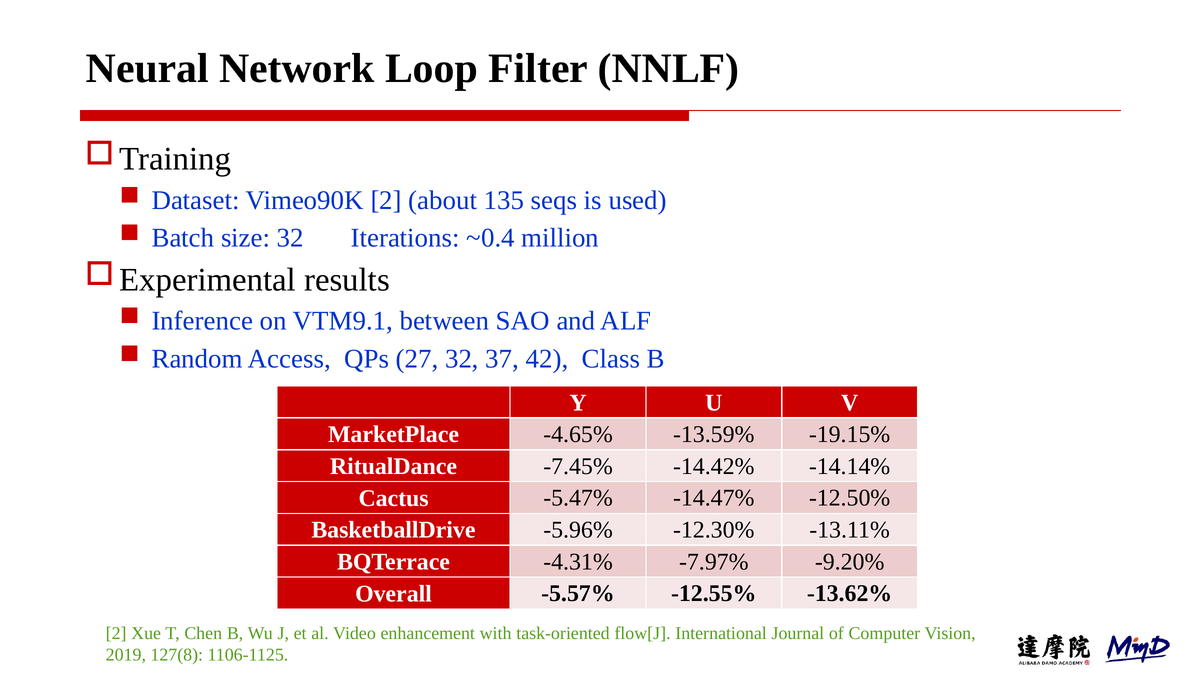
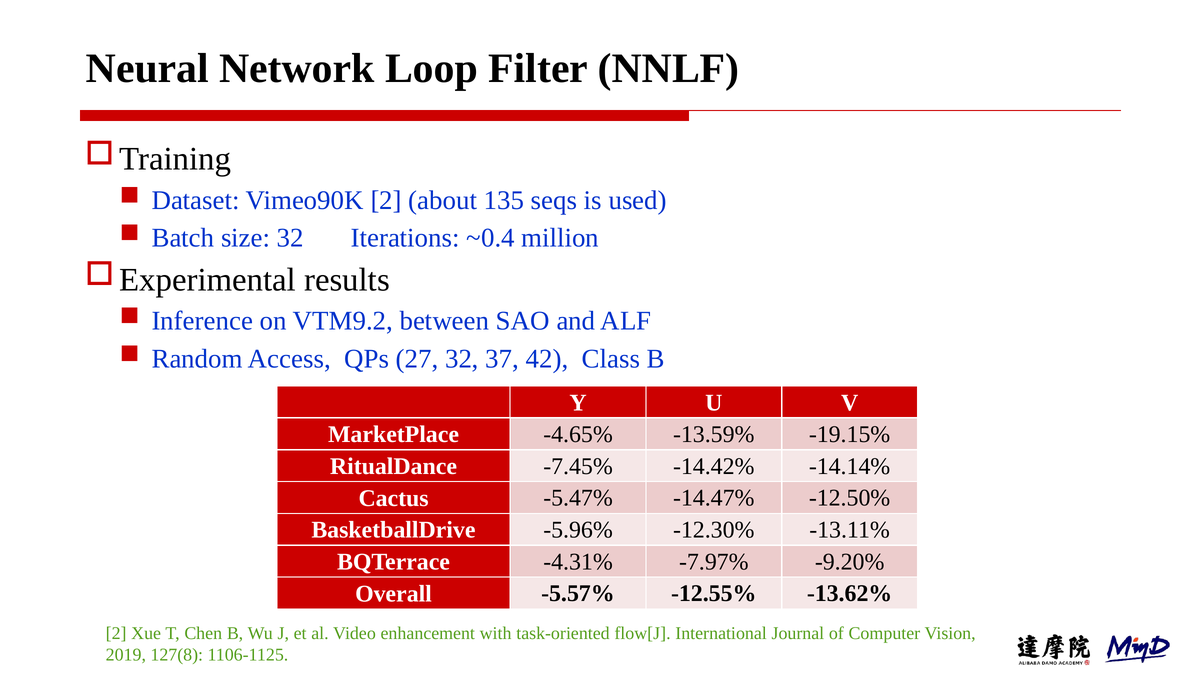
VTM9.1: VTM9.1 -> VTM9.2
